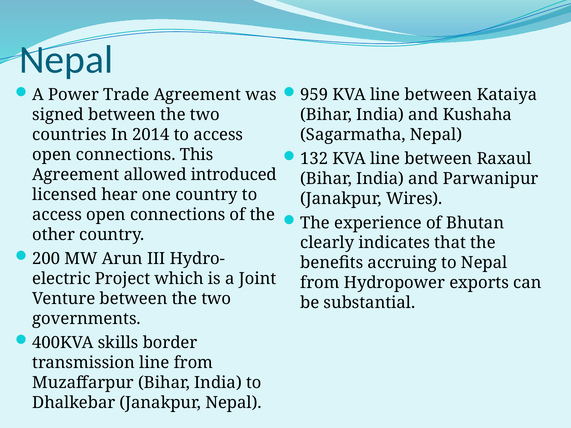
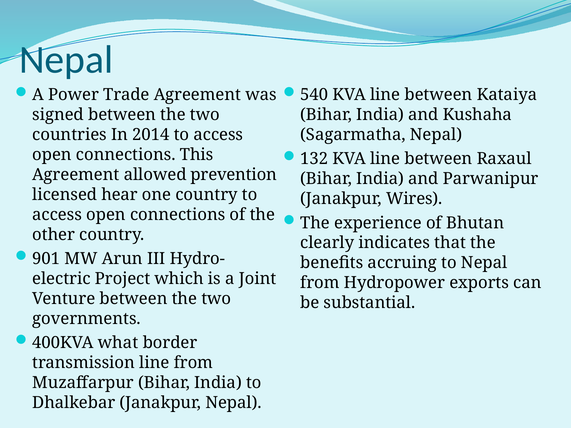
959: 959 -> 540
introduced: introduced -> prevention
200: 200 -> 901
skills: skills -> what
